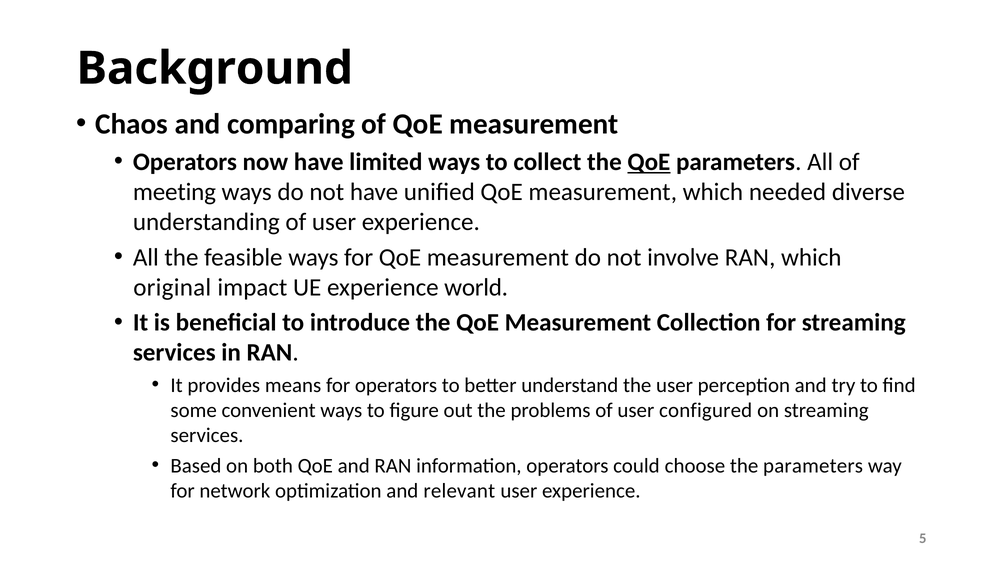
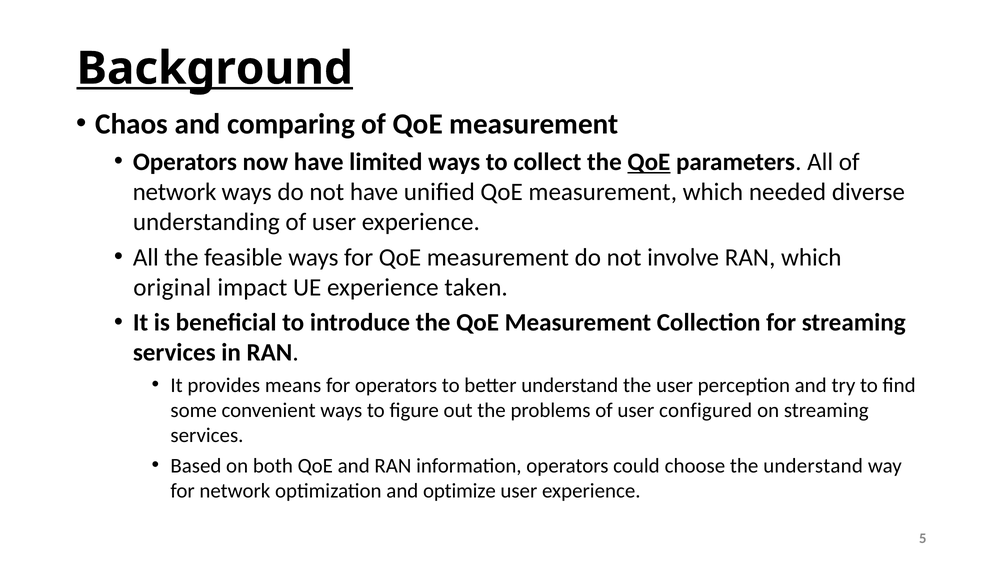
Background underline: none -> present
meeting at (174, 192): meeting -> network
world: world -> taken
the parameters: parameters -> understand
relevant: relevant -> optimize
